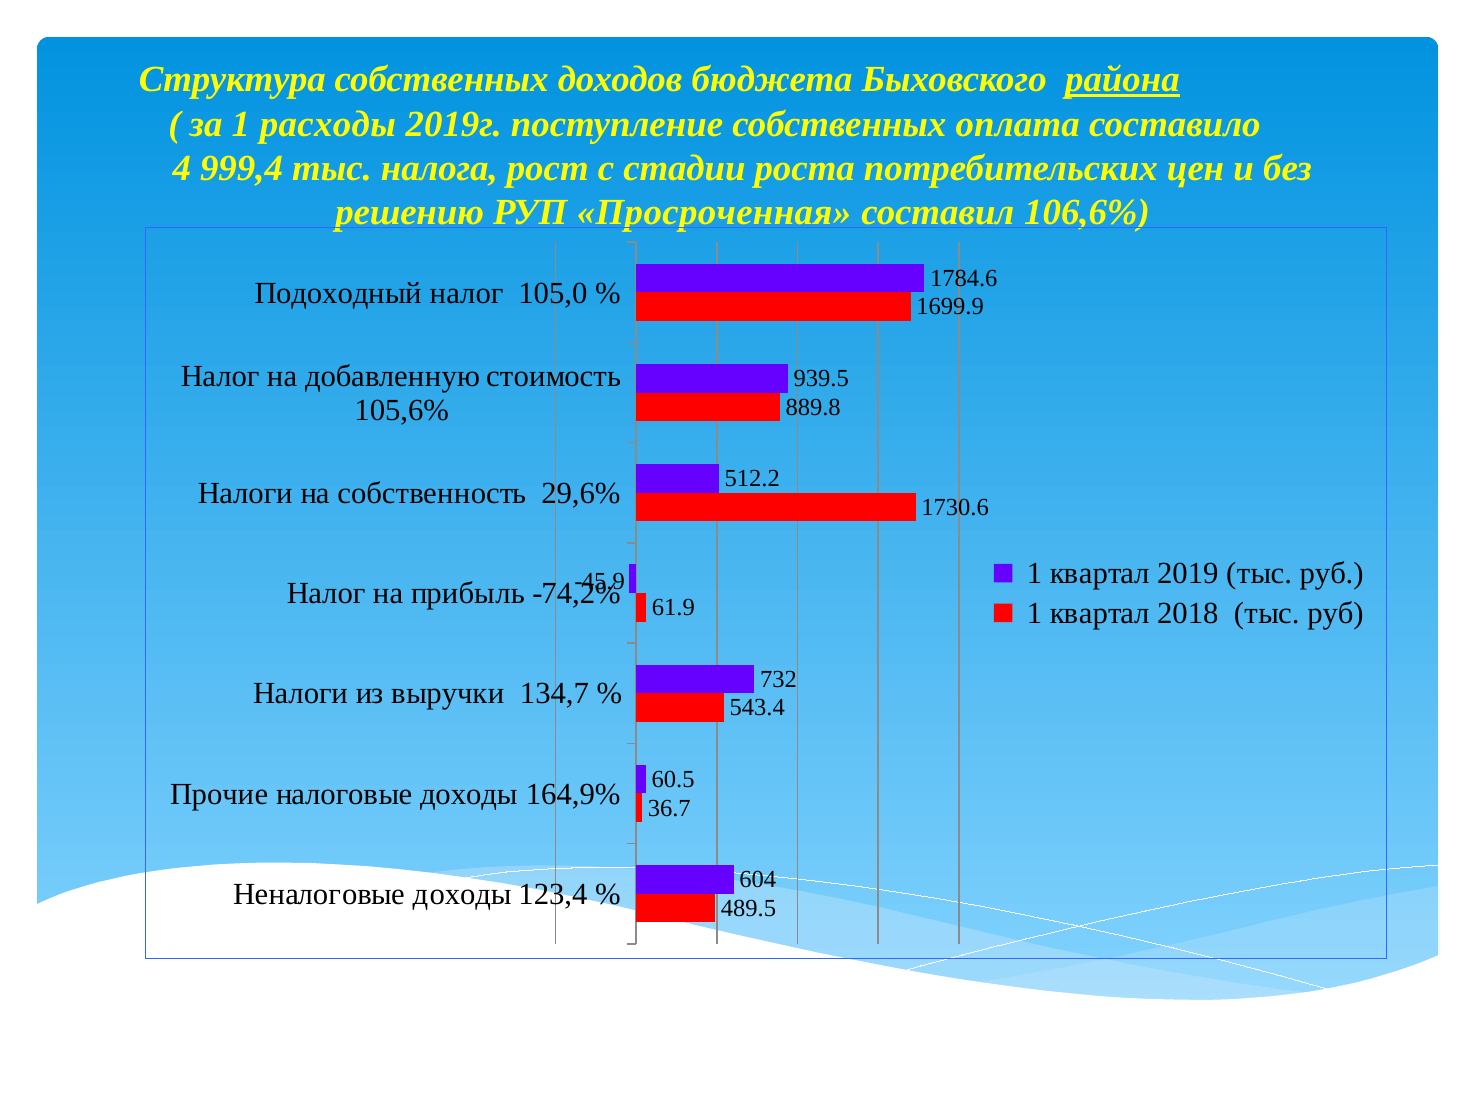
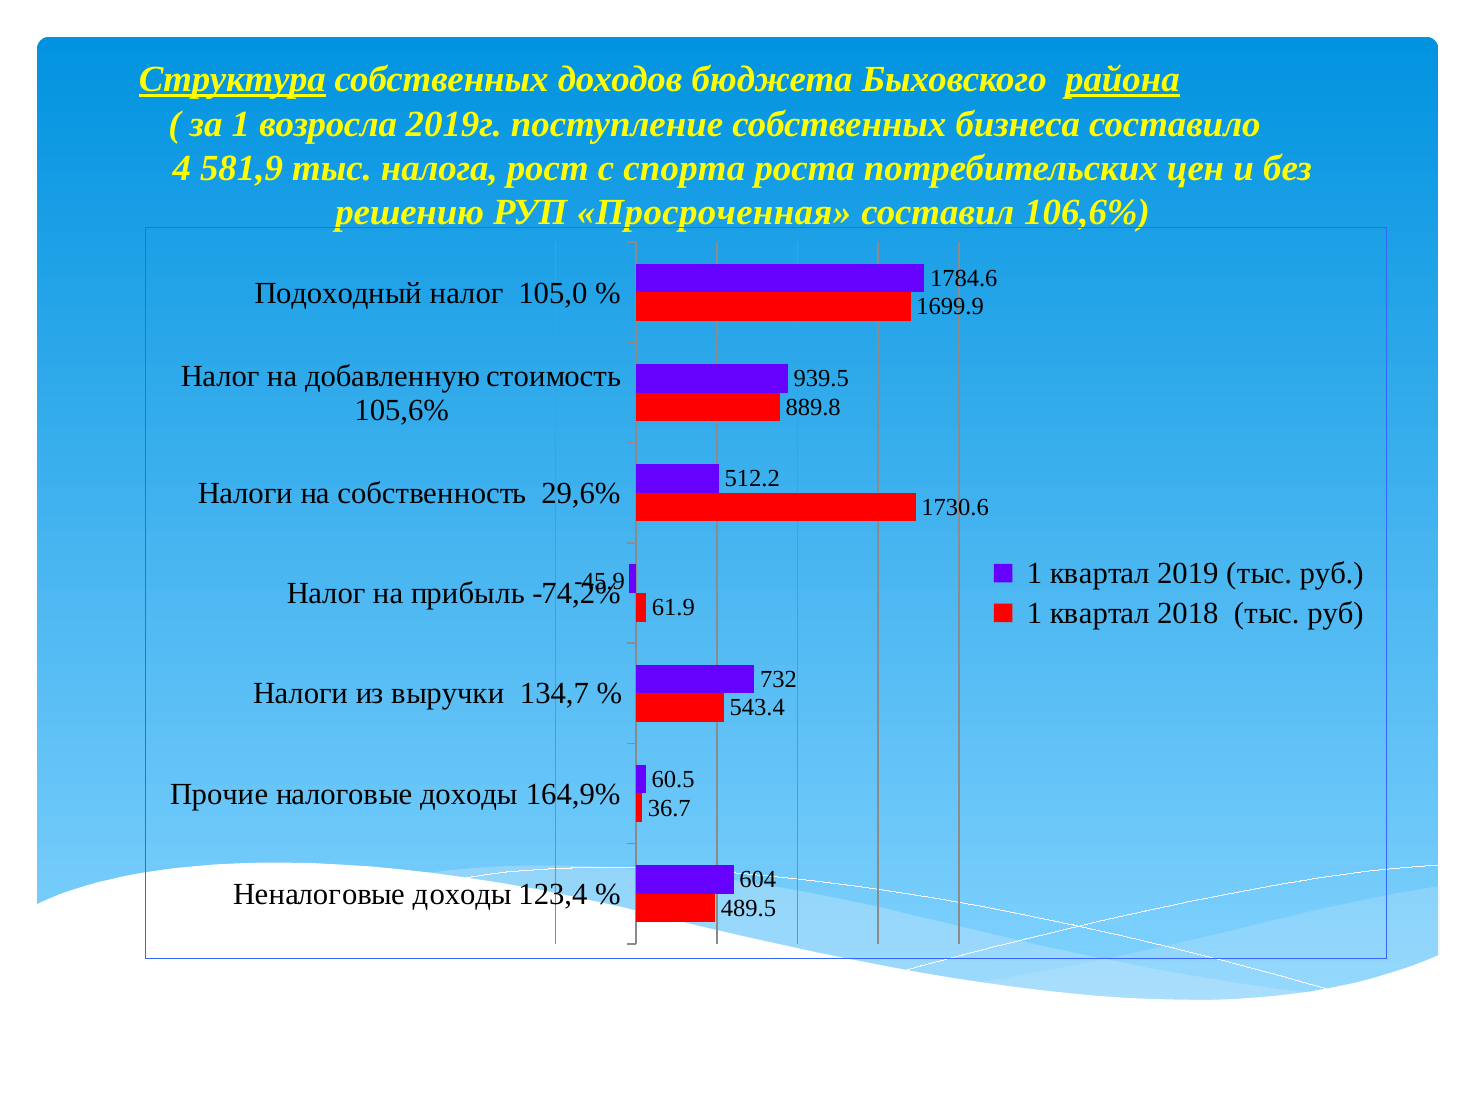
Структура underline: none -> present
расходы: расходы -> возросла
оплата: оплата -> бизнеса
999,4: 999,4 -> 581,9
стадии: стадии -> спорта
